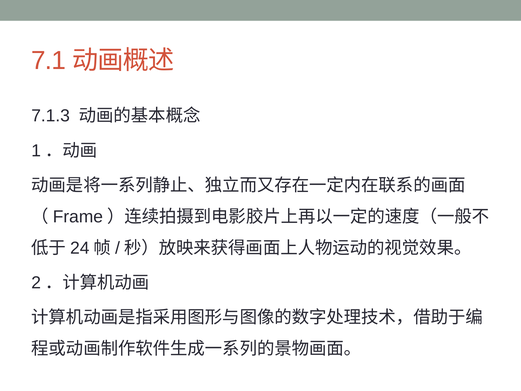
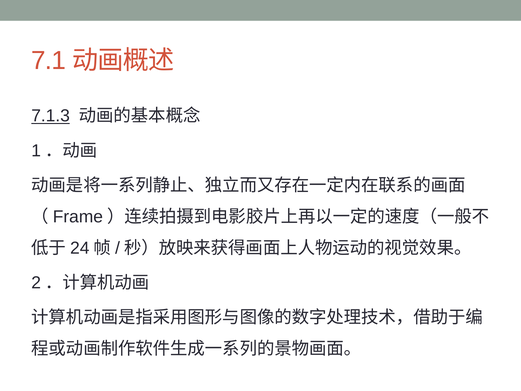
7.1.3 underline: none -> present
